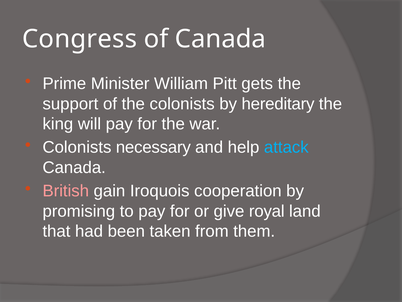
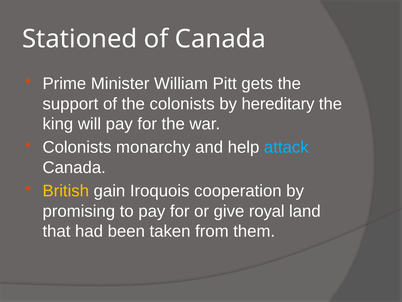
Congress: Congress -> Stationed
necessary: necessary -> monarchy
British colour: pink -> yellow
